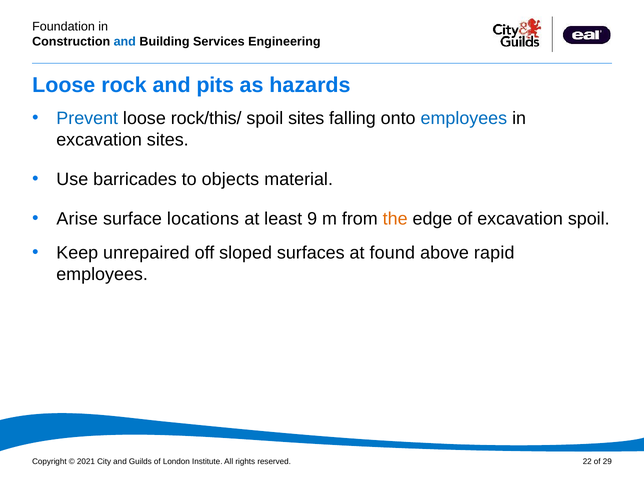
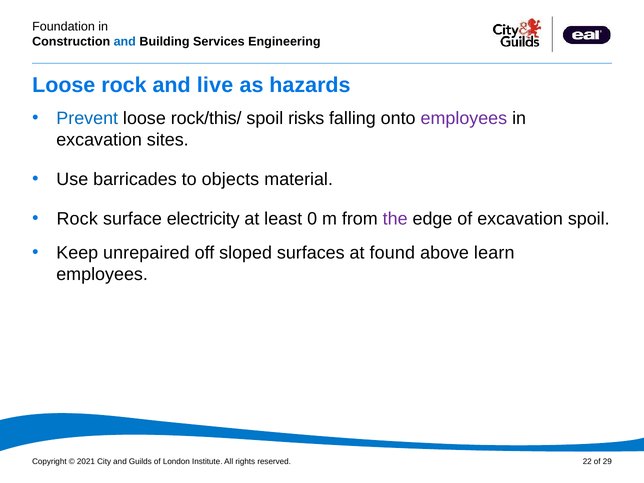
pits: pits -> live
spoil sites: sites -> risks
employees at (464, 118) colour: blue -> purple
Arise at (77, 219): Arise -> Rock
locations: locations -> electricity
9: 9 -> 0
the colour: orange -> purple
rapid: rapid -> learn
